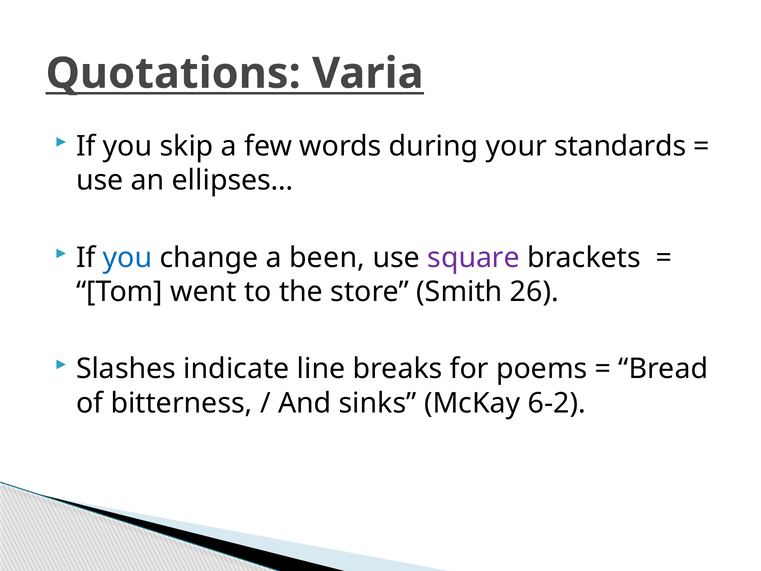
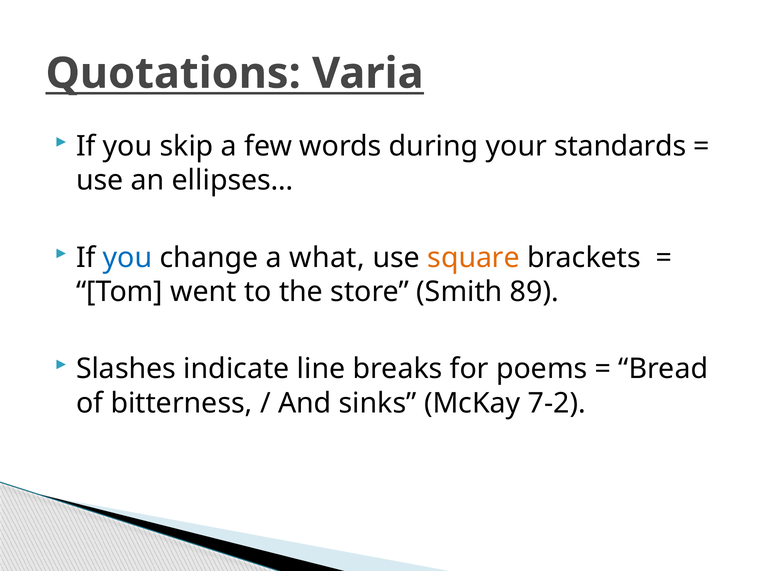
been: been -> what
square colour: purple -> orange
26: 26 -> 89
6-2: 6-2 -> 7-2
